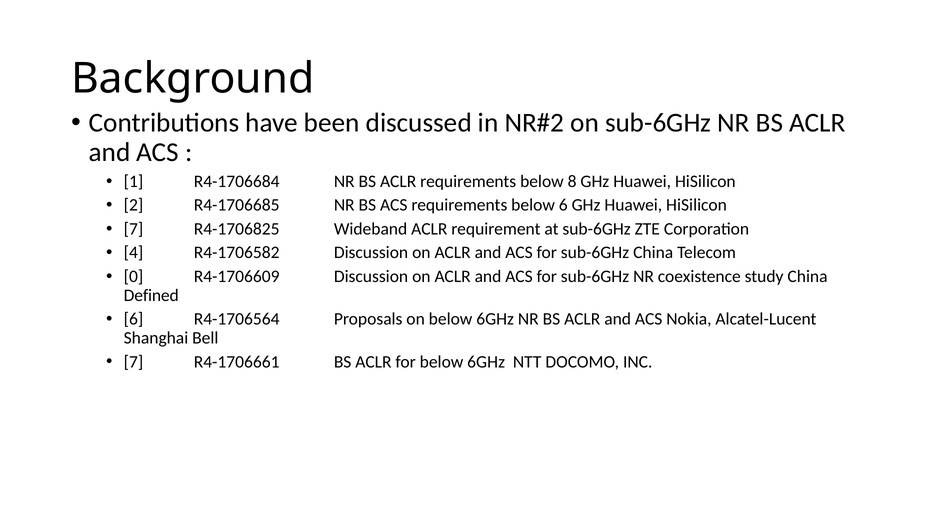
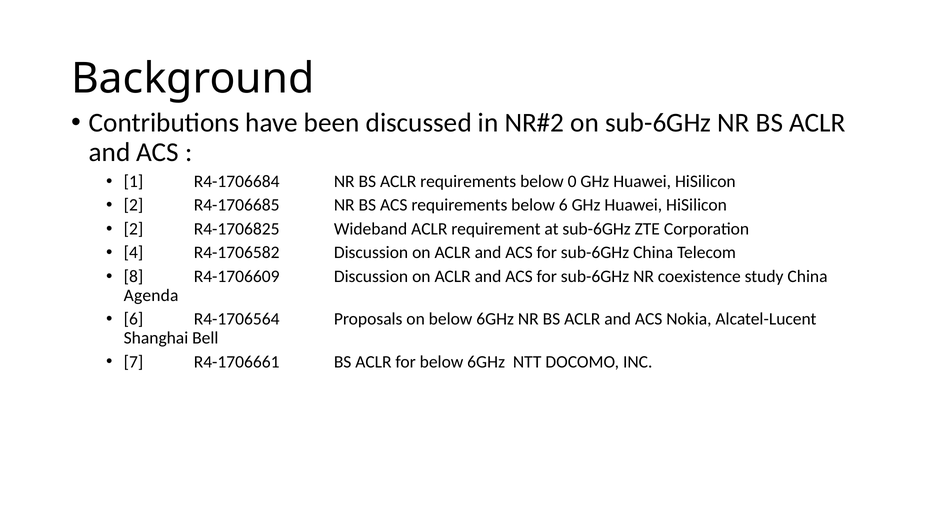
8: 8 -> 0
7 at (134, 229): 7 -> 2
0: 0 -> 8
Defined: Defined -> Agenda
